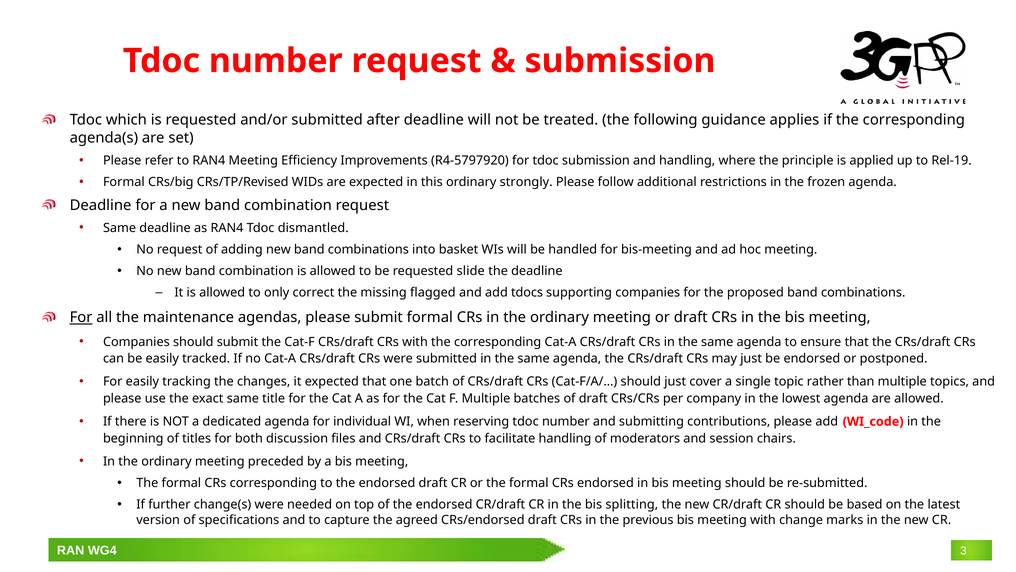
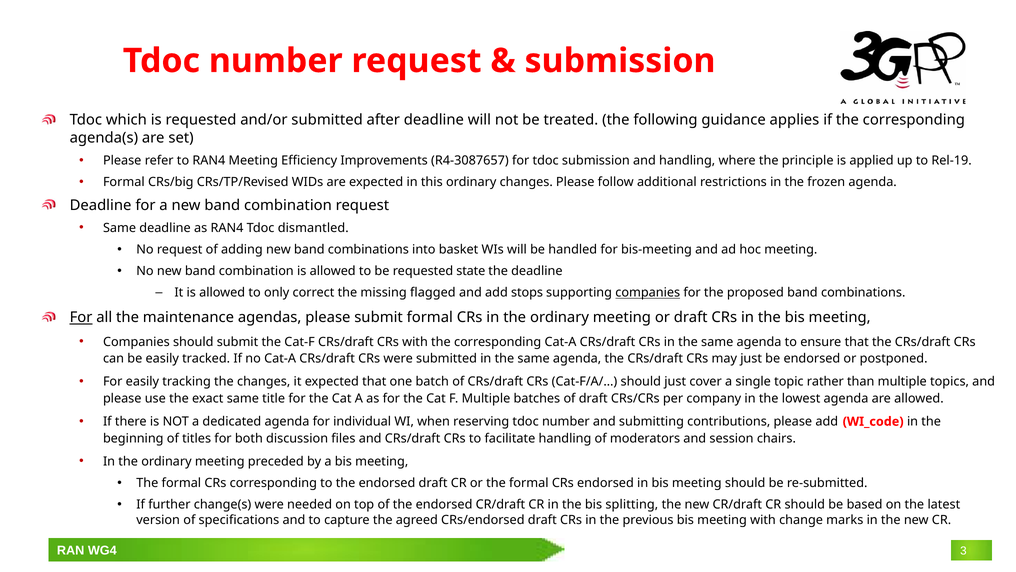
R4-5797920: R4-5797920 -> R4-3087657
ordinary strongly: strongly -> changes
slide: slide -> state
tdocs: tdocs -> stops
companies at (648, 293) underline: none -> present
